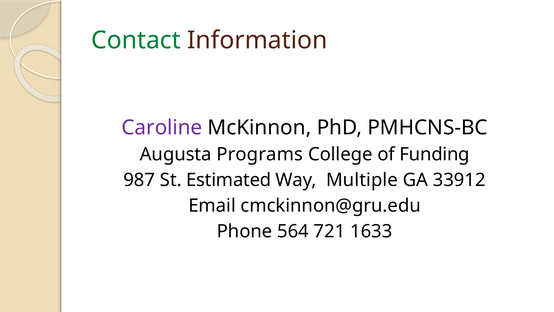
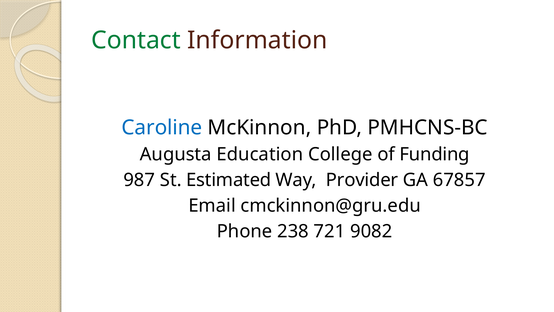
Caroline colour: purple -> blue
Programs: Programs -> Education
Multiple: Multiple -> Provider
33912: 33912 -> 67857
564: 564 -> 238
1633: 1633 -> 9082
